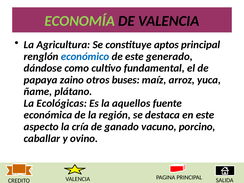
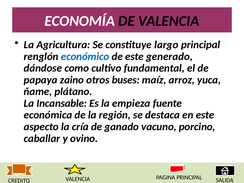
ECONOMÍA colour: light green -> white
aptos: aptos -> largo
Ecológicas: Ecológicas -> Incansable
aquellos: aquellos -> empieza
